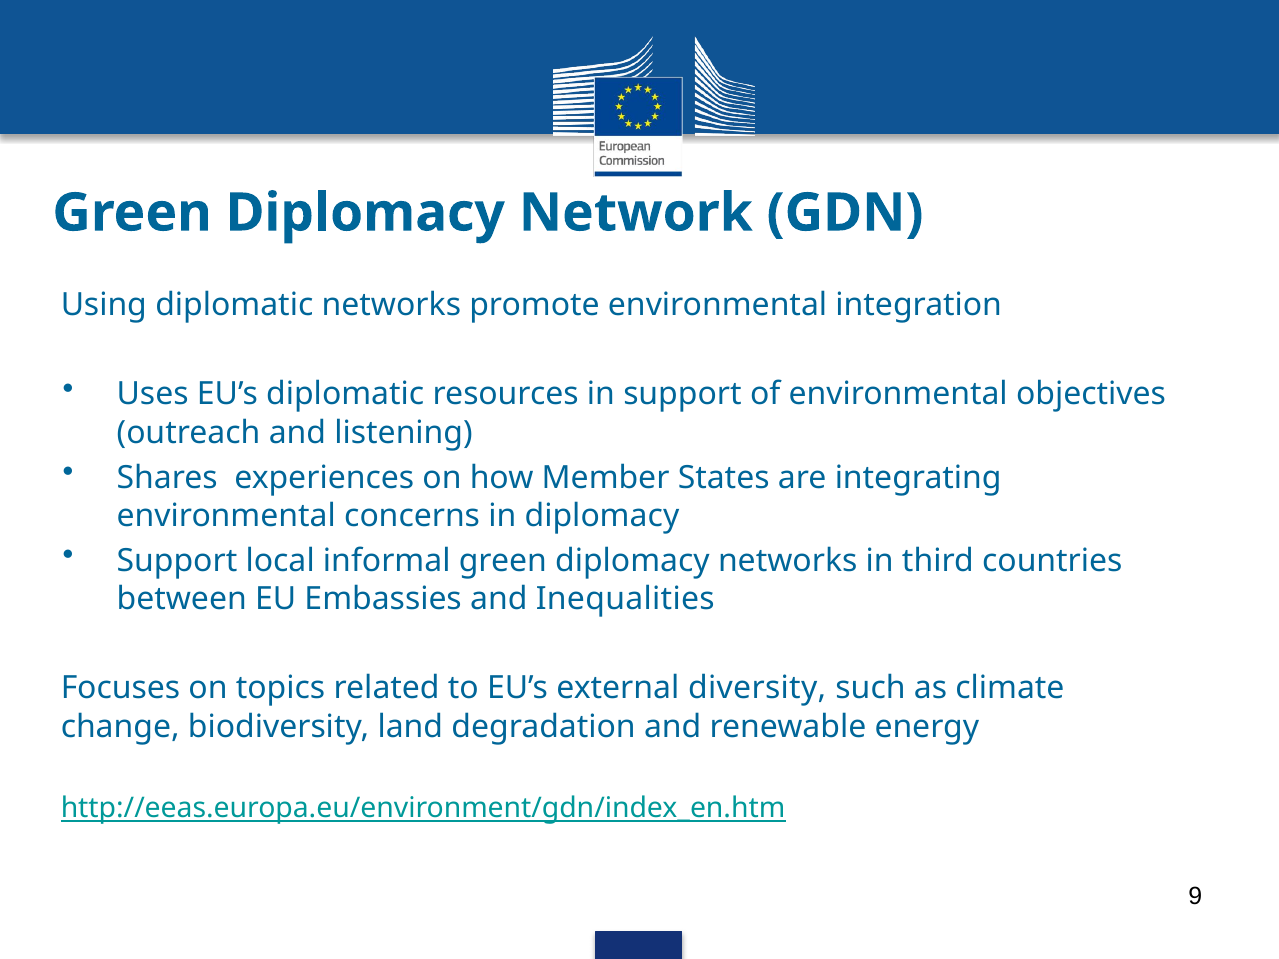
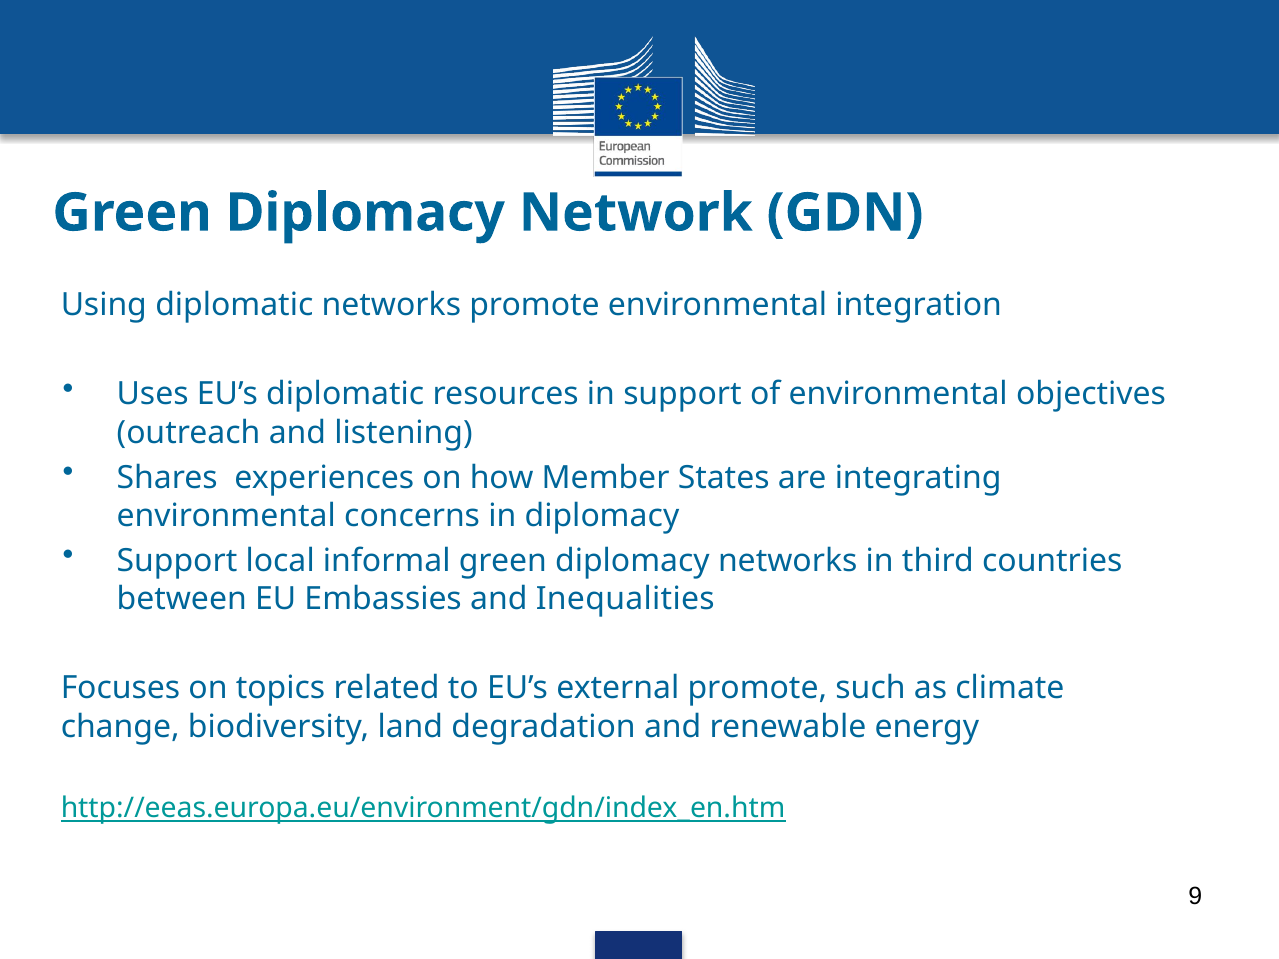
external diversity: diversity -> promote
